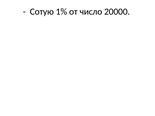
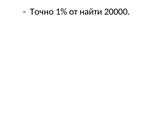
Сотую: Сотую -> Точно
число: число -> найти
